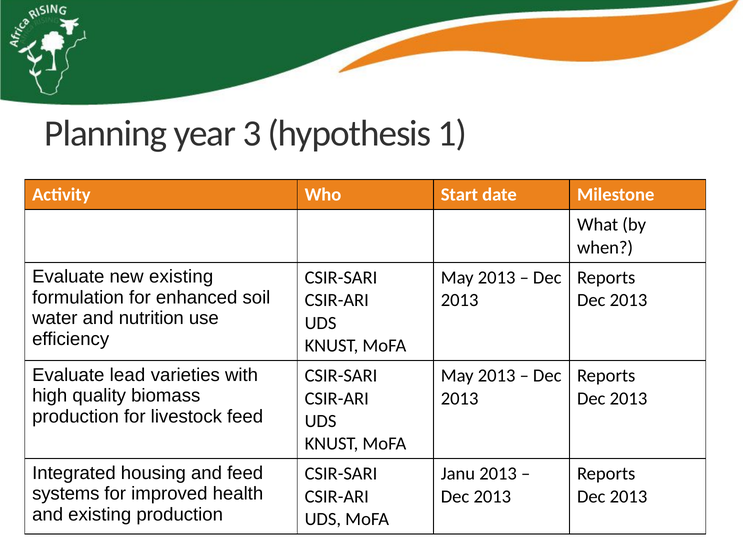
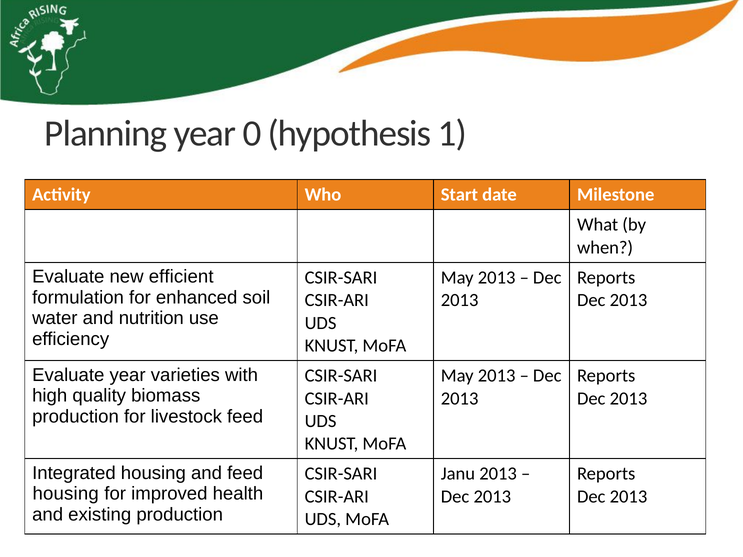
3: 3 -> 0
new existing: existing -> efficient
Evaluate lead: lead -> year
systems at (66, 494): systems -> housing
